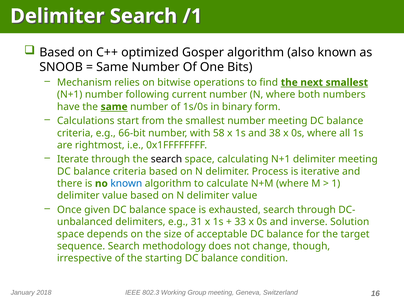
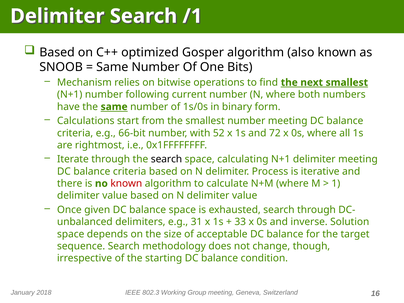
58: 58 -> 52
38: 38 -> 72
known at (126, 184) colour: blue -> red
